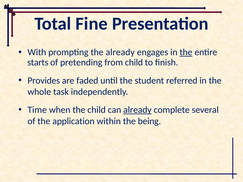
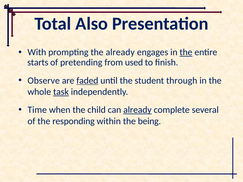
Fine: Fine -> Also
from child: child -> used
Provides: Provides -> Observe
faded underline: none -> present
referred: referred -> through
task underline: none -> present
application: application -> responding
